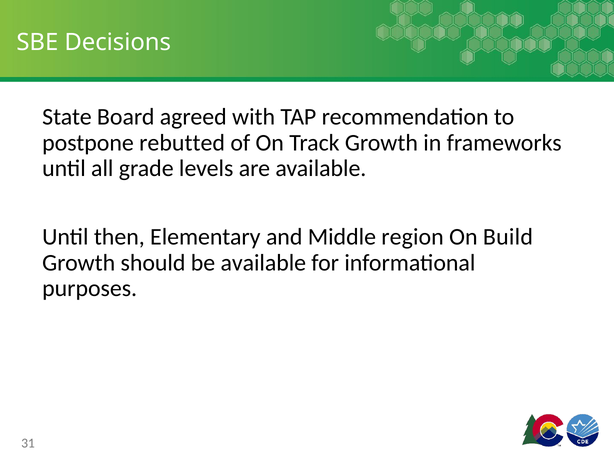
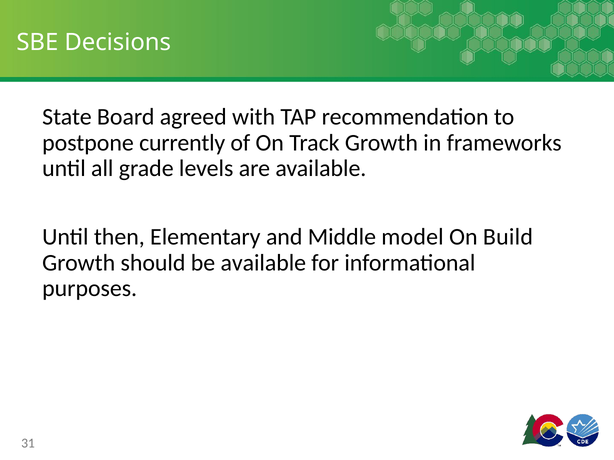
rebutted: rebutted -> currently
region: region -> model
